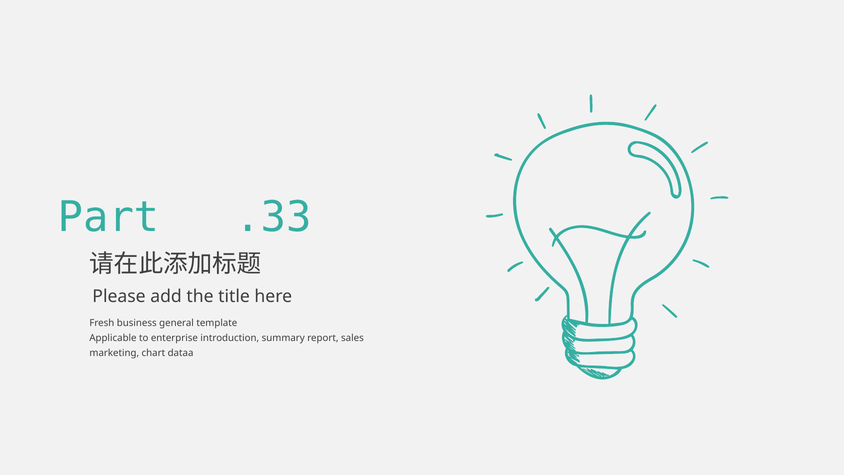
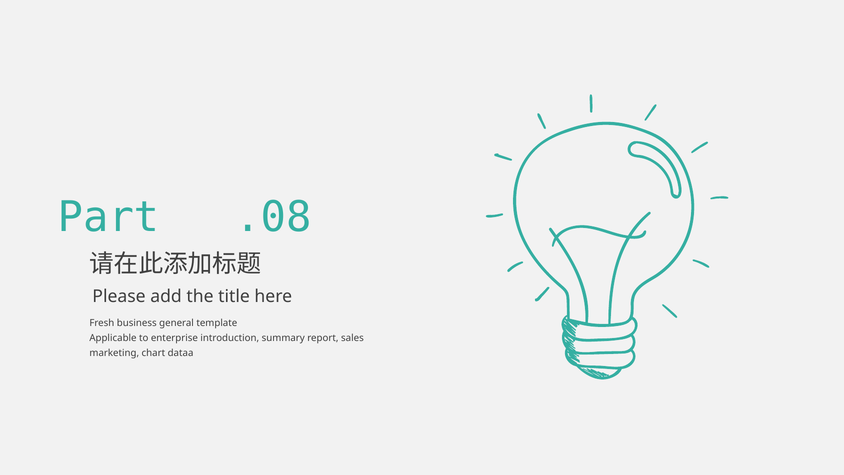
.33: .33 -> .08
